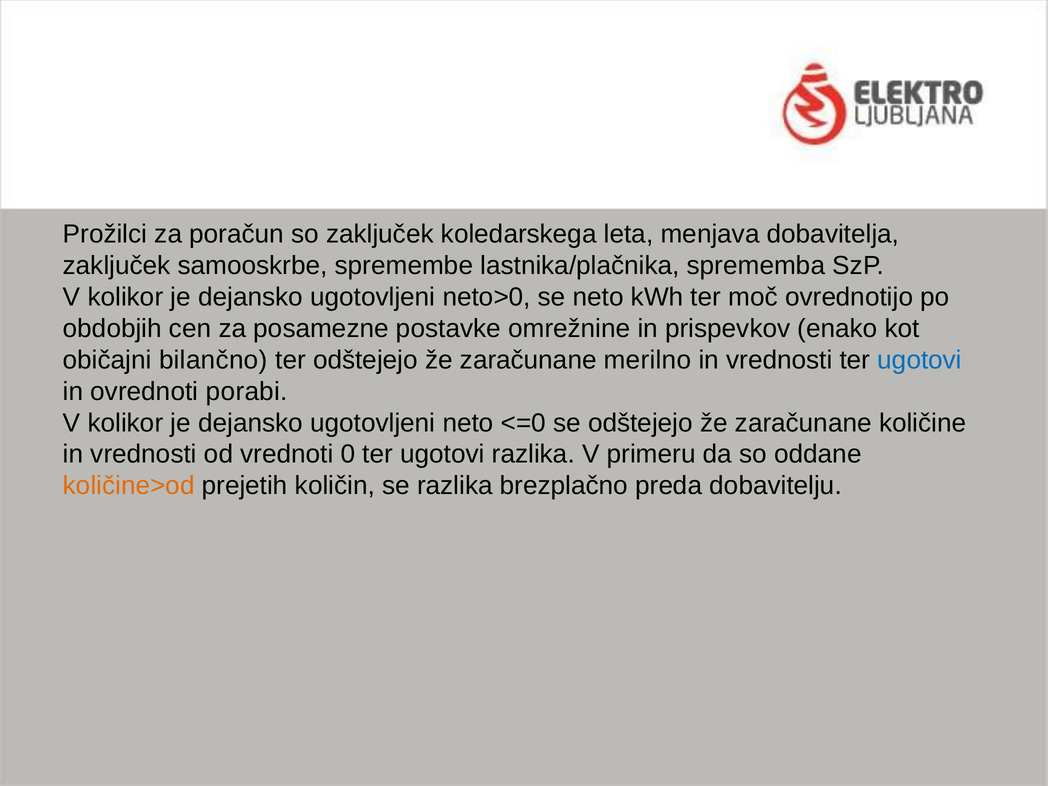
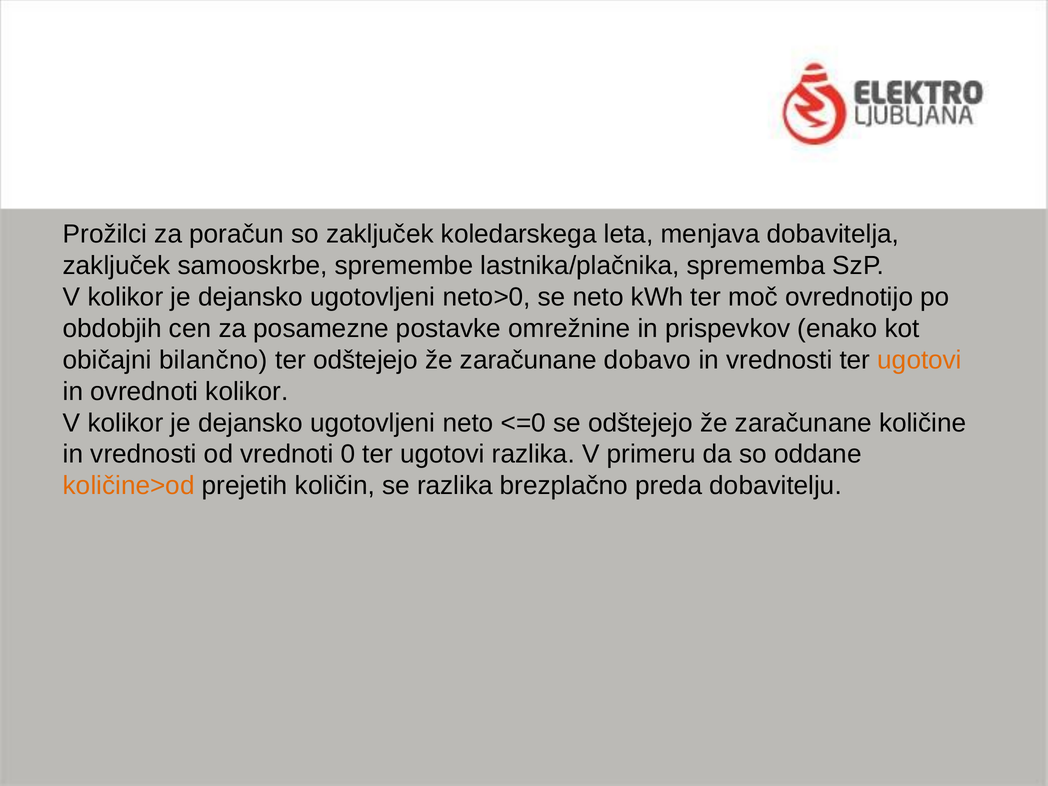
merilno: merilno -> dobavo
ugotovi at (920, 360) colour: blue -> orange
ovrednoti porabi: porabi -> kolikor
